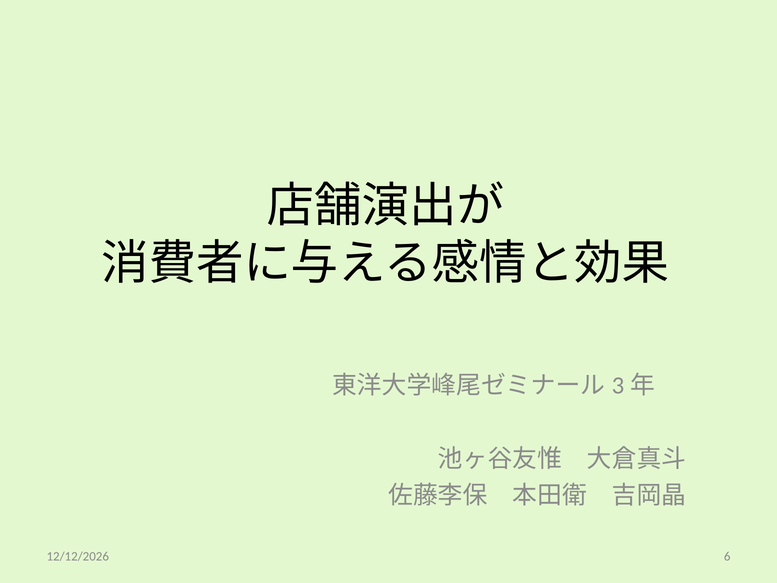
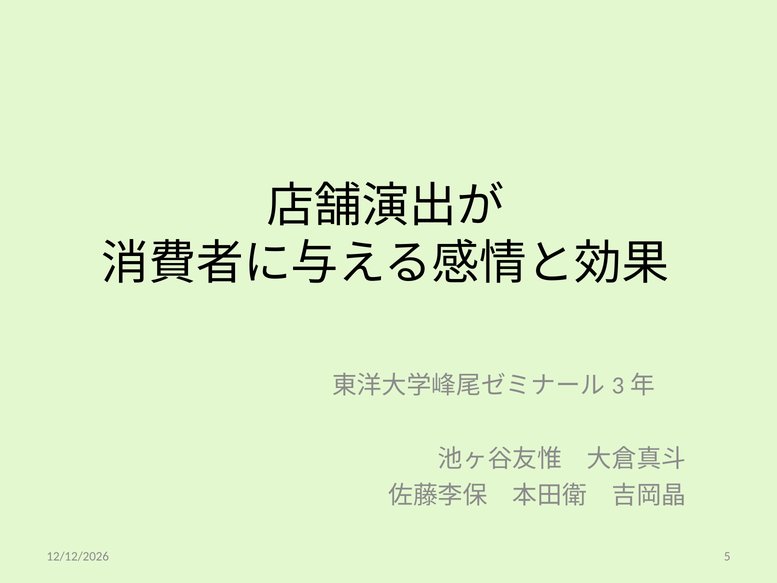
6: 6 -> 5
